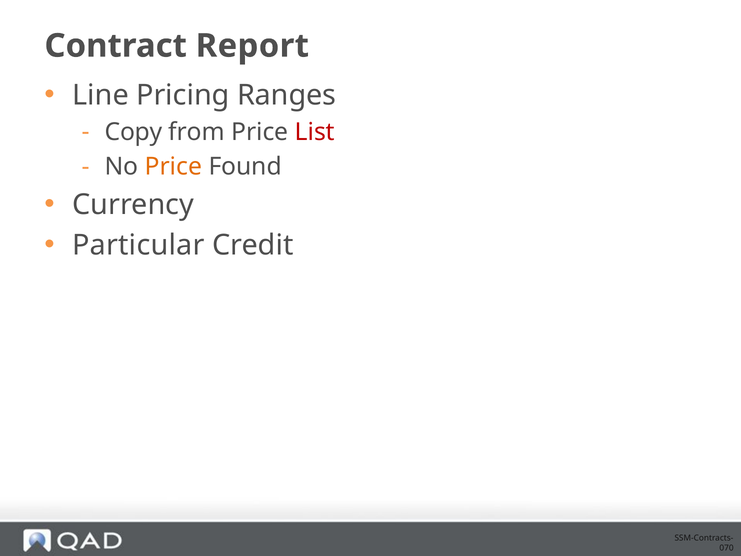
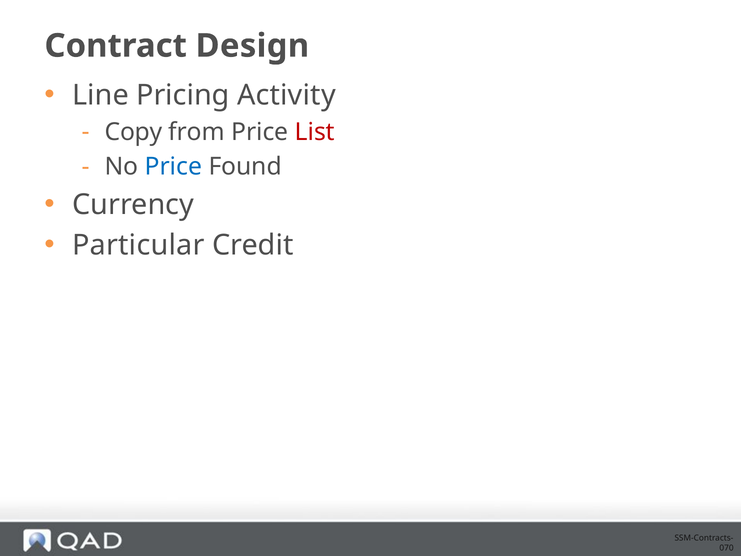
Report: Report -> Design
Ranges: Ranges -> Activity
Price at (173, 167) colour: orange -> blue
